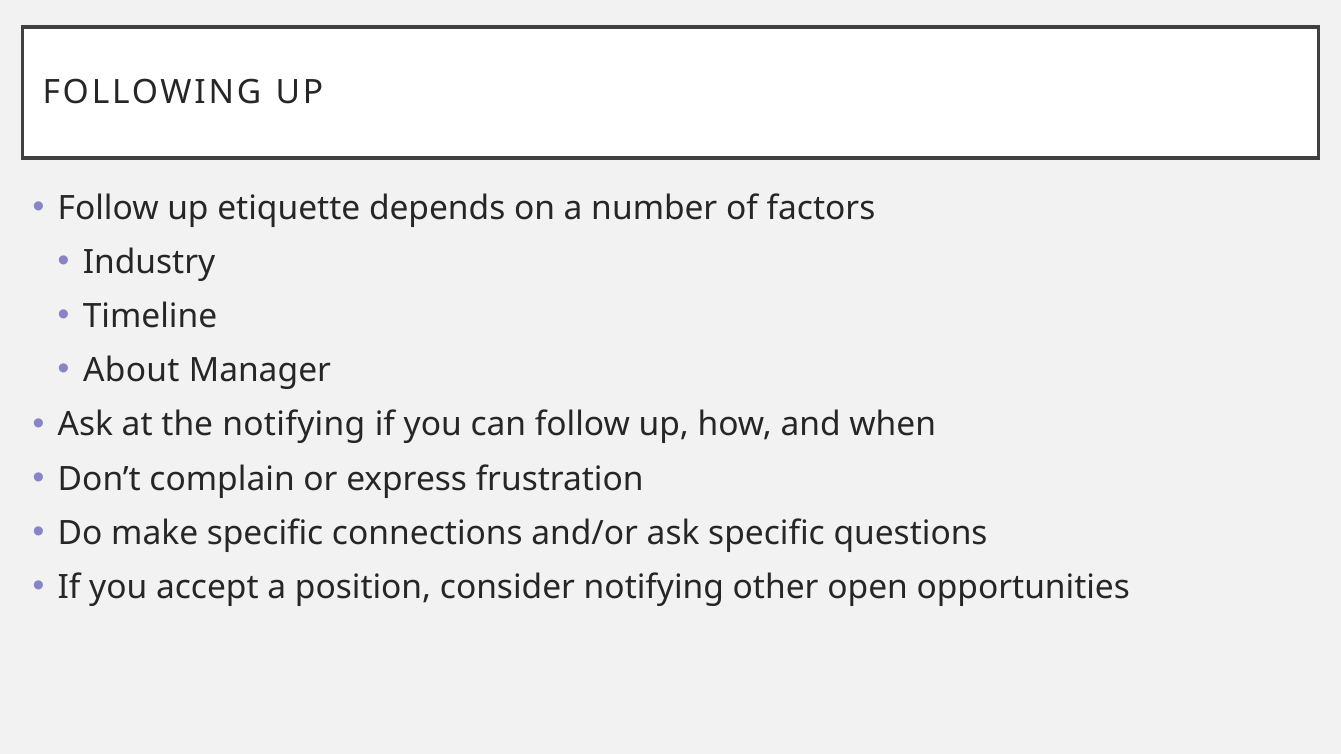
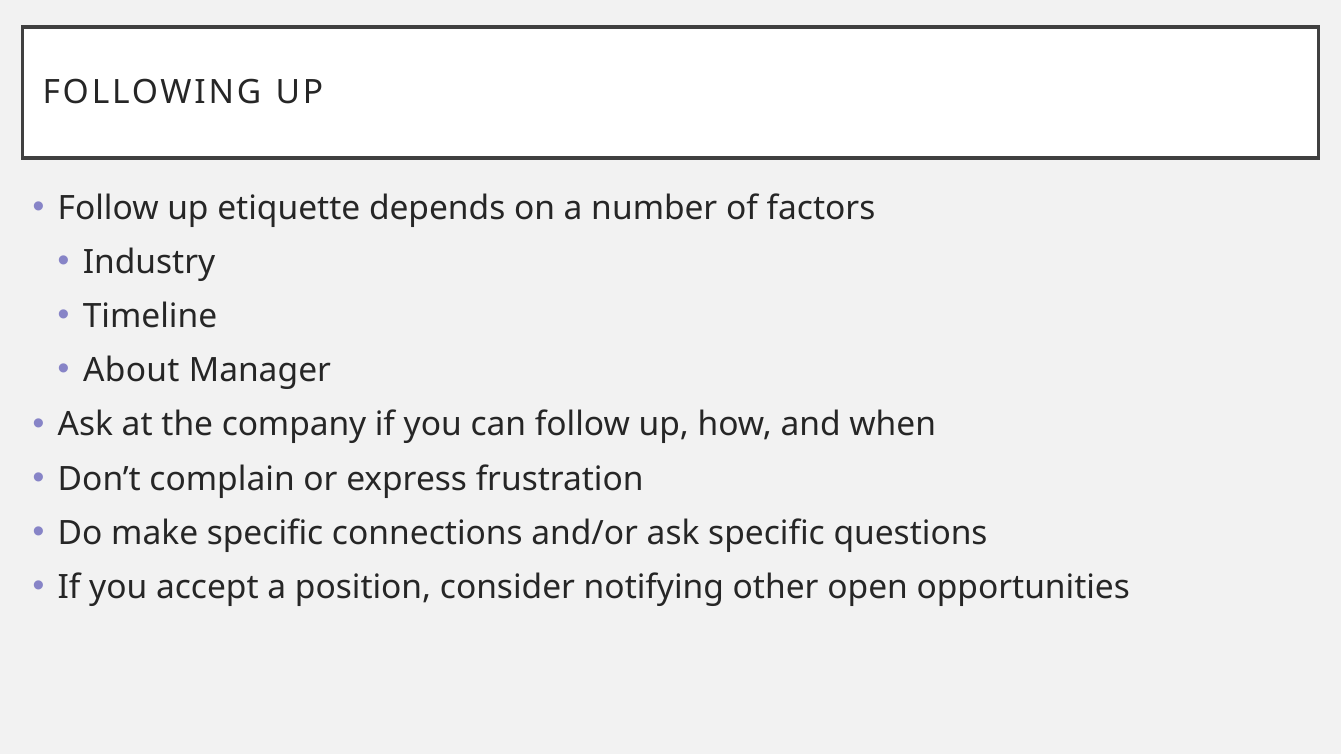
the notifying: notifying -> company
